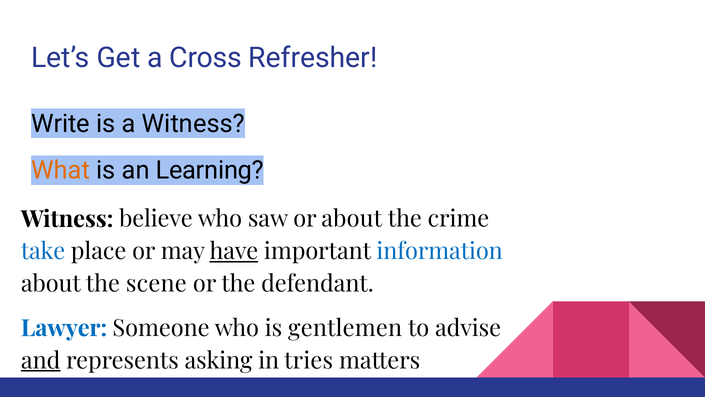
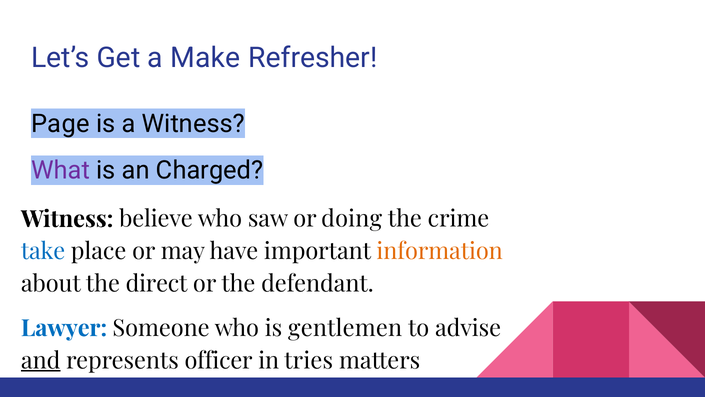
Cross: Cross -> Make
Write: Write -> Page
What colour: orange -> purple
Learning: Learning -> Charged
or about: about -> doing
have underline: present -> none
information colour: blue -> orange
scene: scene -> direct
asking: asking -> officer
